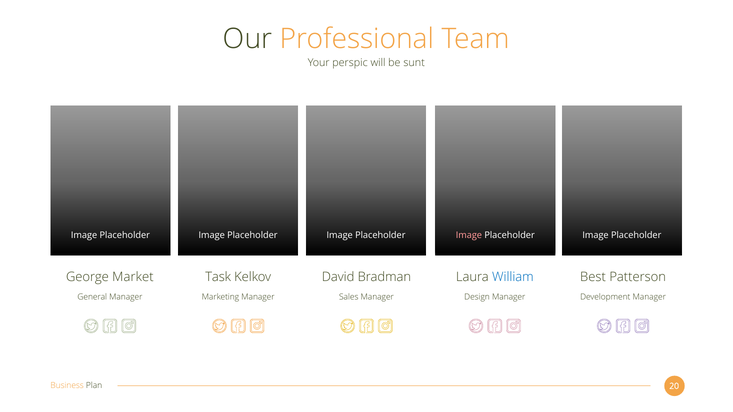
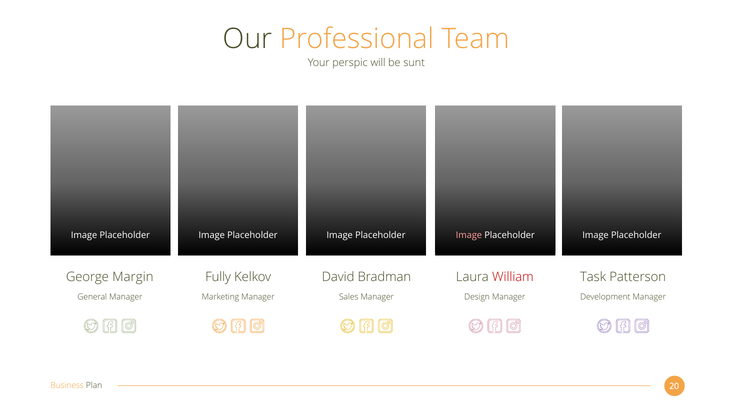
Market: Market -> Margin
Task: Task -> Fully
William colour: blue -> red
Best: Best -> Task
